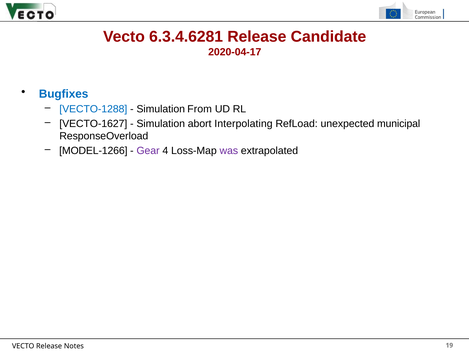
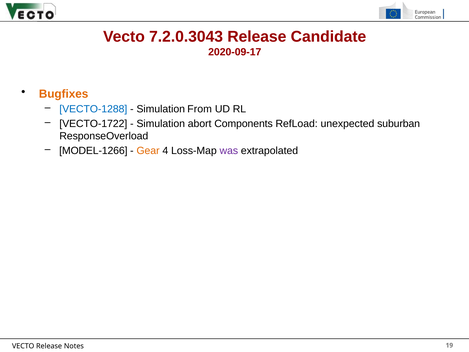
6.3.4.6281: 6.3.4.6281 -> 7.2.0.3043
2020-04-17: 2020-04-17 -> 2020-09-17
Bugfixes colour: blue -> orange
VECTO-1627: VECTO-1627 -> VECTO-1722
Interpolating: Interpolating -> Components
municipal: municipal -> suburban
Gear colour: purple -> orange
